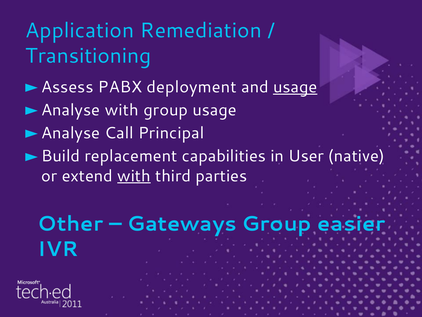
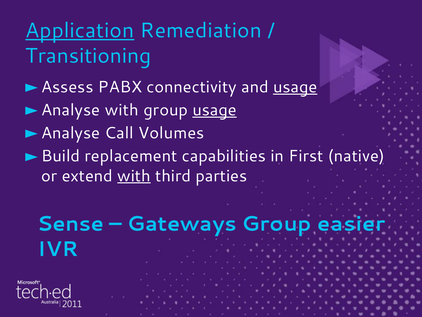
Application underline: none -> present
deployment: deployment -> connectivity
usage at (215, 110) underline: none -> present
Principal: Principal -> Volumes
User: User -> First
Other: Other -> Sense
